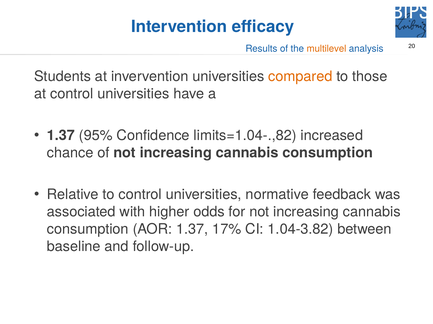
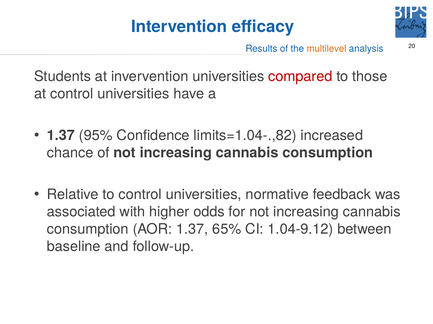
compared colour: orange -> red
17%: 17% -> 65%
1.04-3.82: 1.04-3.82 -> 1.04-9.12
